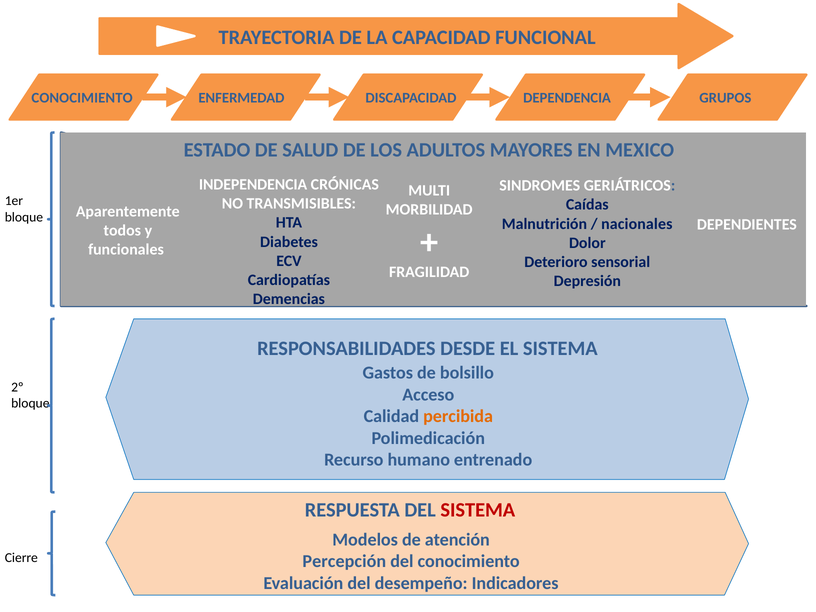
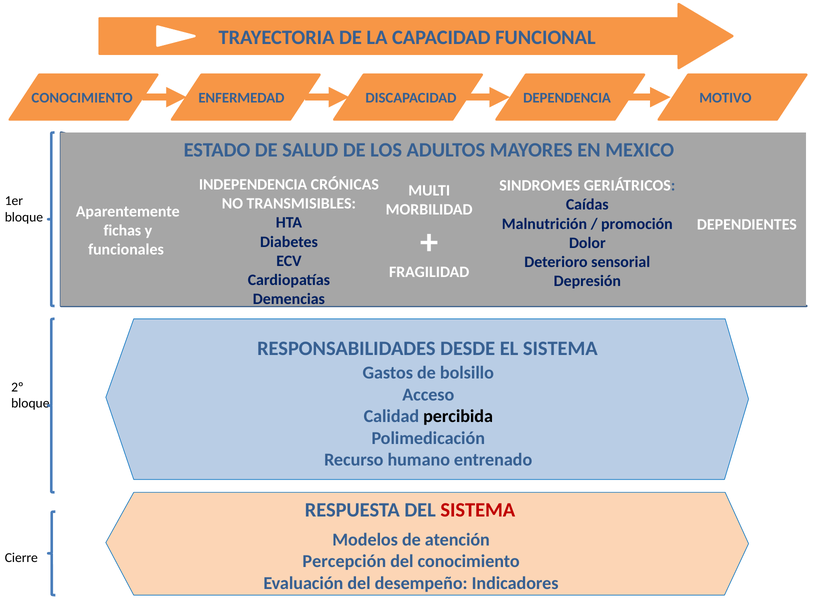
GRUPOS: GRUPOS -> MOTIVO
nacionales: nacionales -> promoción
todos: todos -> fichas
percibida colour: orange -> black
